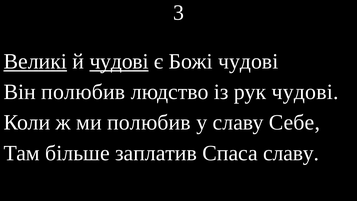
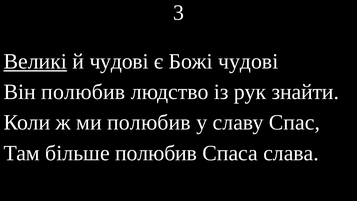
чудові at (119, 61) underline: present -> none
рук чудові: чудові -> знайти
Себе: Себе -> Спас
більше заплатив: заплатив -> полюбив
Спаса славу: славу -> слава
